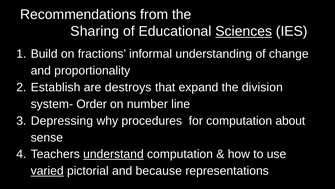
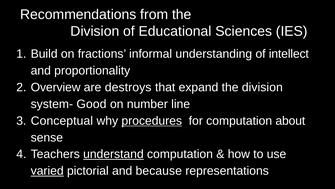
Sharing at (95, 31): Sharing -> Division
Sciences underline: present -> none
change: change -> intellect
Establish: Establish -> Overview
Order: Order -> Good
Depressing: Depressing -> Conceptual
procedures underline: none -> present
